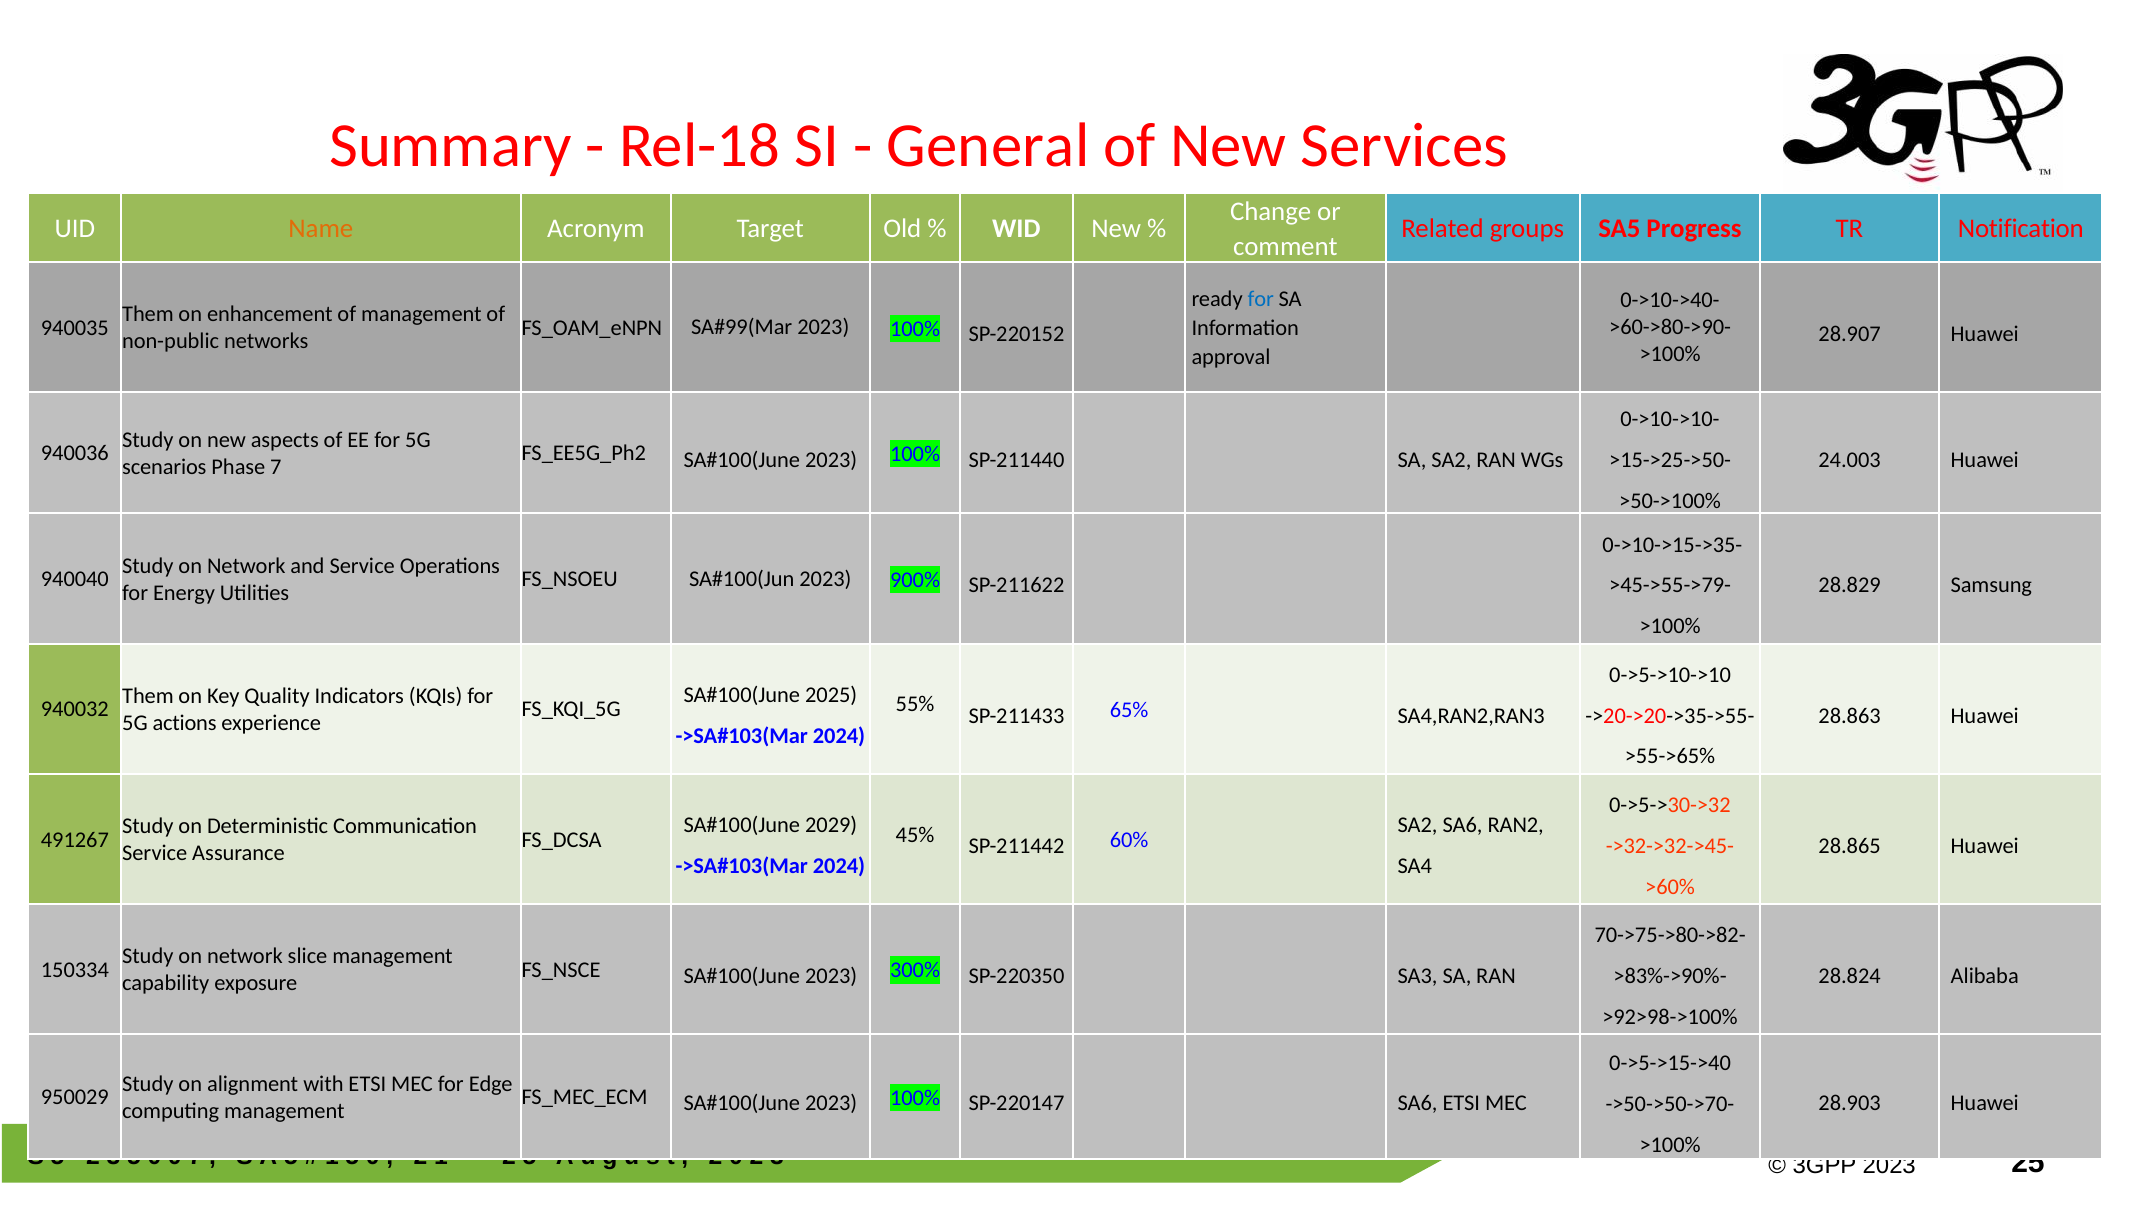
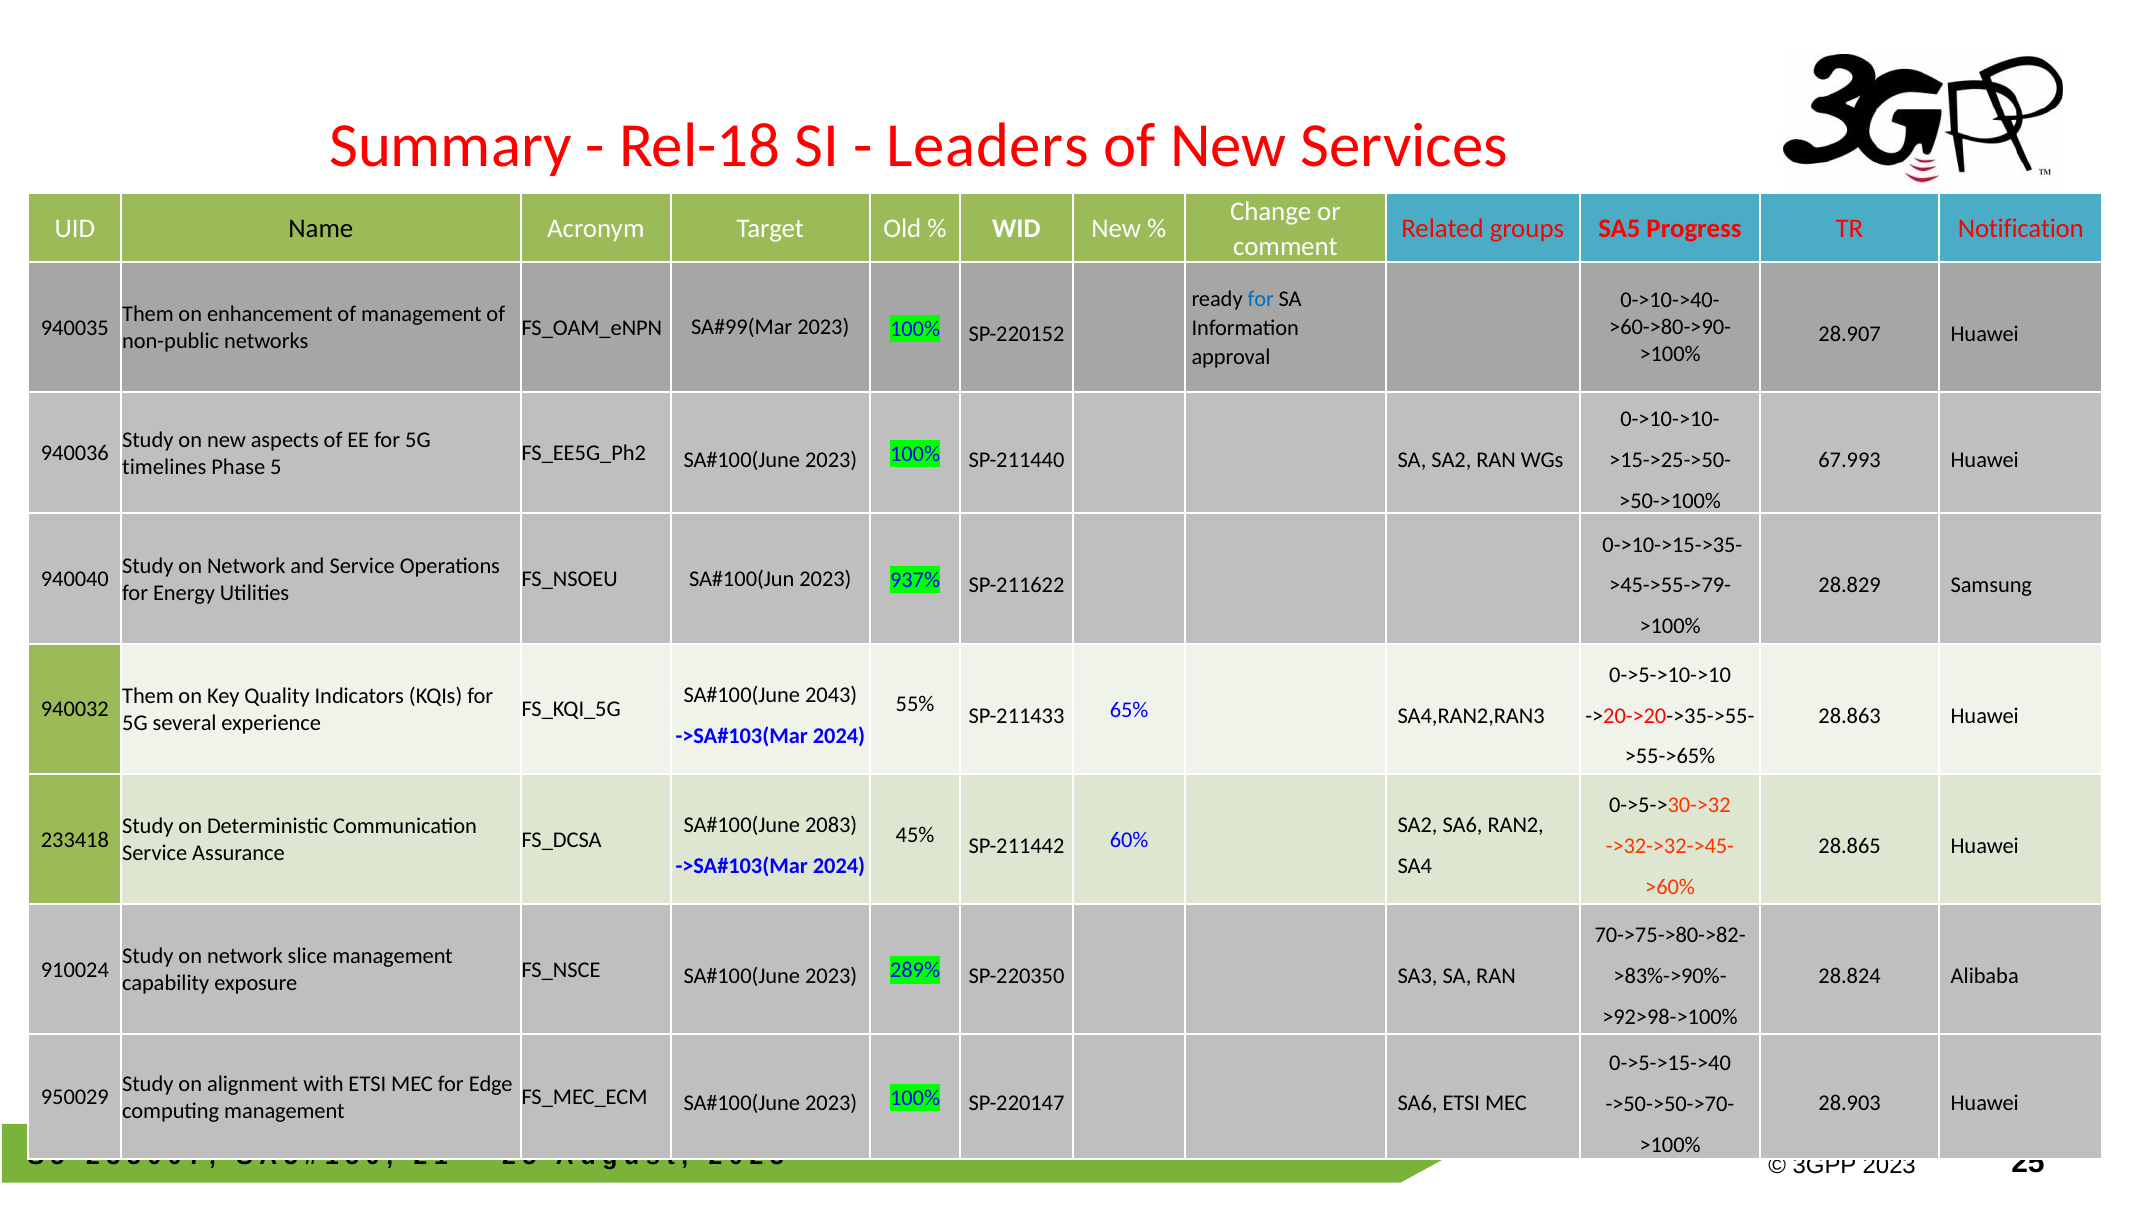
General: General -> Leaders
Name colour: orange -> black
24.003: 24.003 -> 67.993
scenarios: scenarios -> timelines
Phase 7: 7 -> 5
900%: 900% -> 937%
2025: 2025 -> 2043
actions: actions -> several
2029: 2029 -> 2083
491267: 491267 -> 233418
150334: 150334 -> 910024
300%: 300% -> 289%
